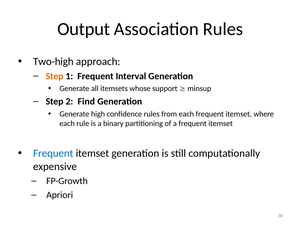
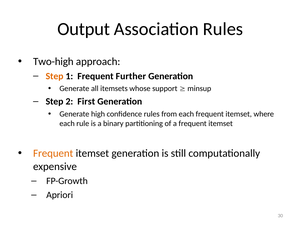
Interval: Interval -> Further
Find: Find -> First
Frequent at (53, 153) colour: blue -> orange
